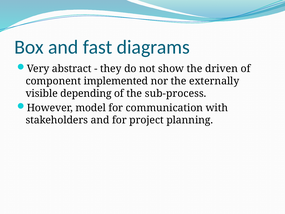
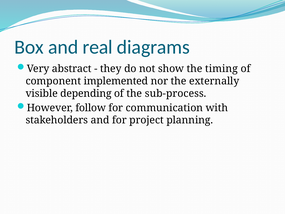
fast: fast -> real
driven: driven -> timing
model: model -> follow
